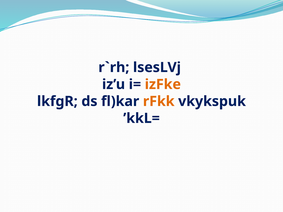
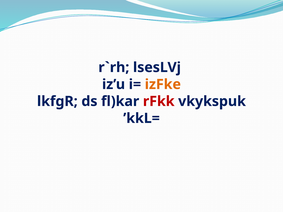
rFkk colour: orange -> red
